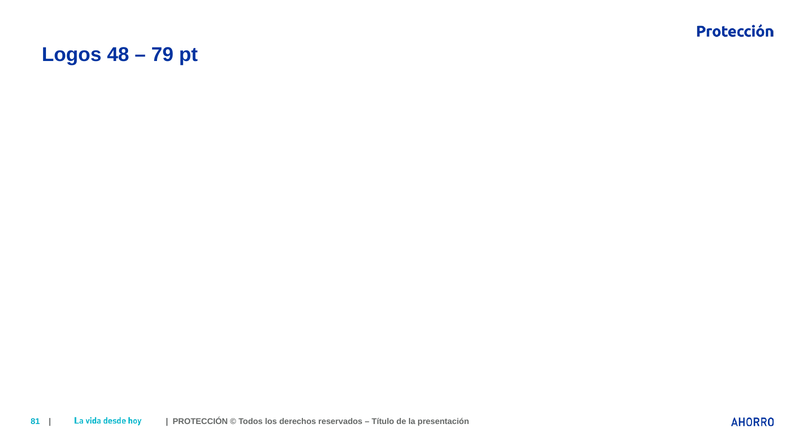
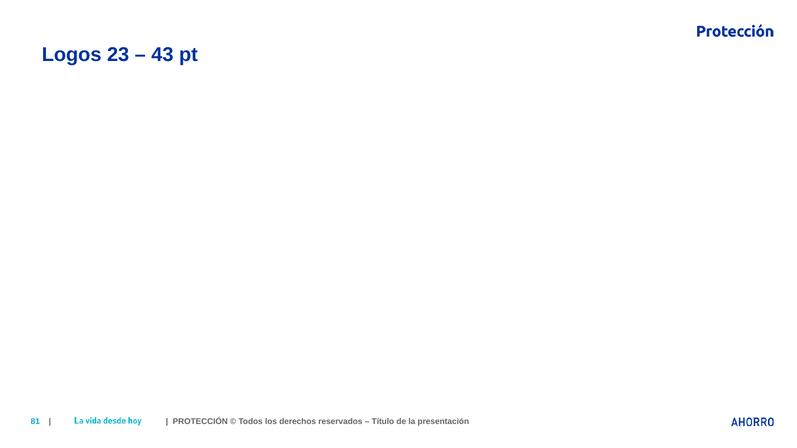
48: 48 -> 23
79: 79 -> 43
